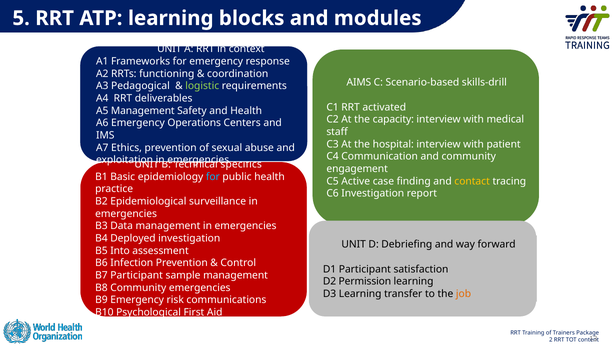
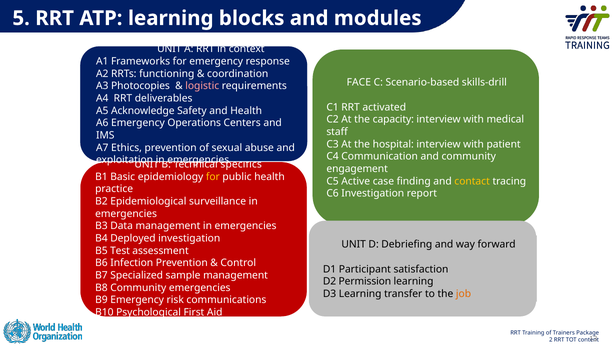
AIMS: AIMS -> FACE
Pedagogical: Pedagogical -> Photocopies
logistic colour: light green -> pink
A5 Management: Management -> Acknowledge
for at (213, 176) colour: light blue -> yellow
Into: Into -> Test
B7 Participant: Participant -> Specialized
